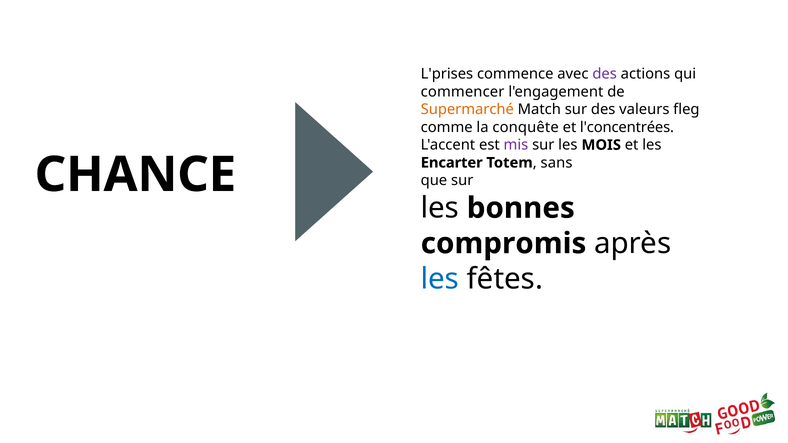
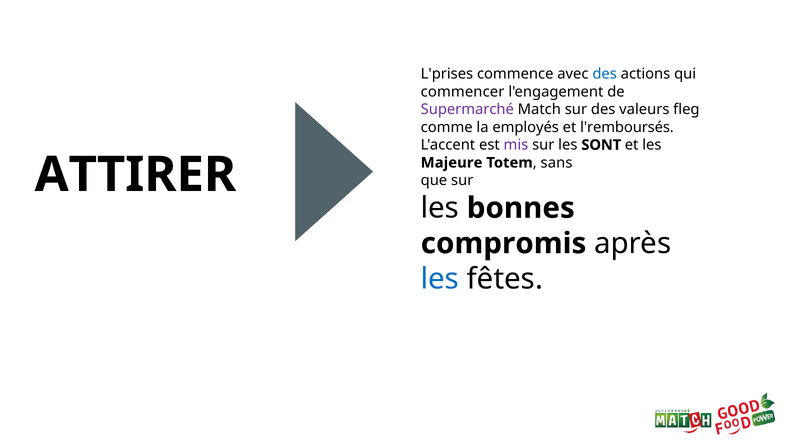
des at (605, 74) colour: purple -> blue
Supermarché colour: orange -> purple
conquête: conquête -> employés
l'concentrées: l'concentrées -> l'remboursés
MOIS: MOIS -> SONT
Encarter: Encarter -> Majeure
CHANCE: CHANCE -> ATTIRER
